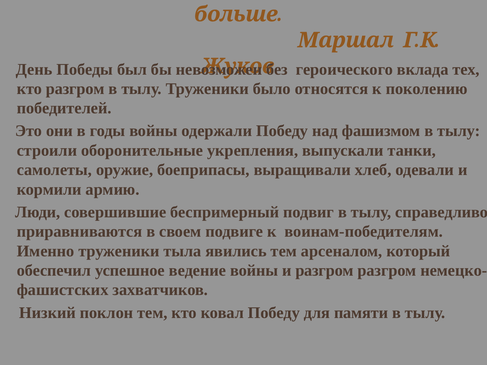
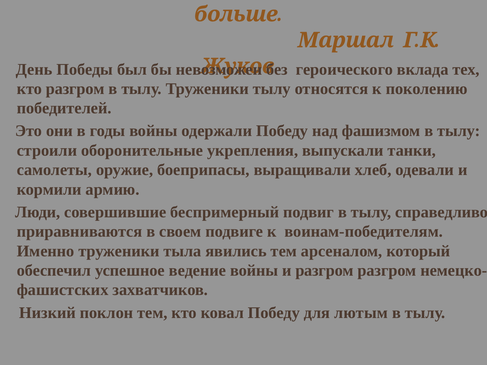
Труженики было: было -> тылу
памяти: памяти -> лютым
